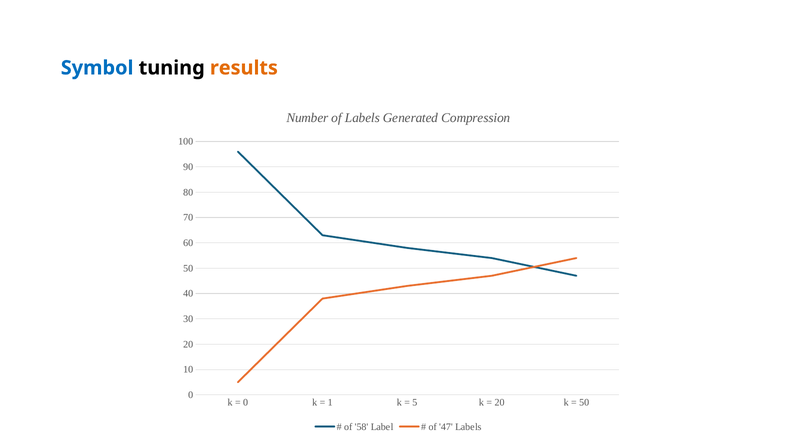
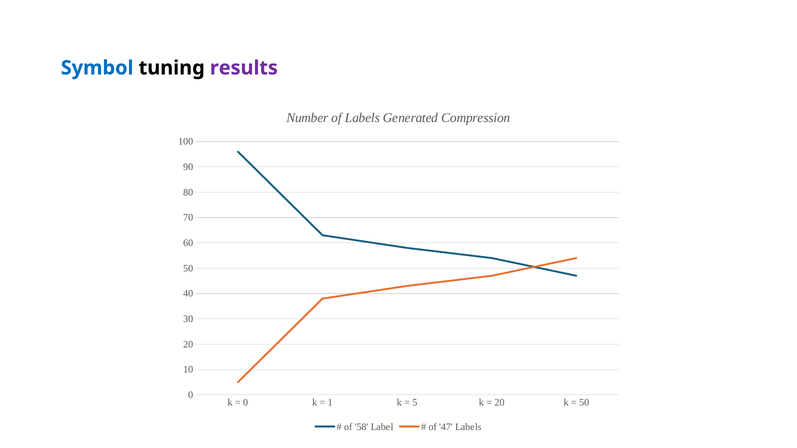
results colour: orange -> purple
